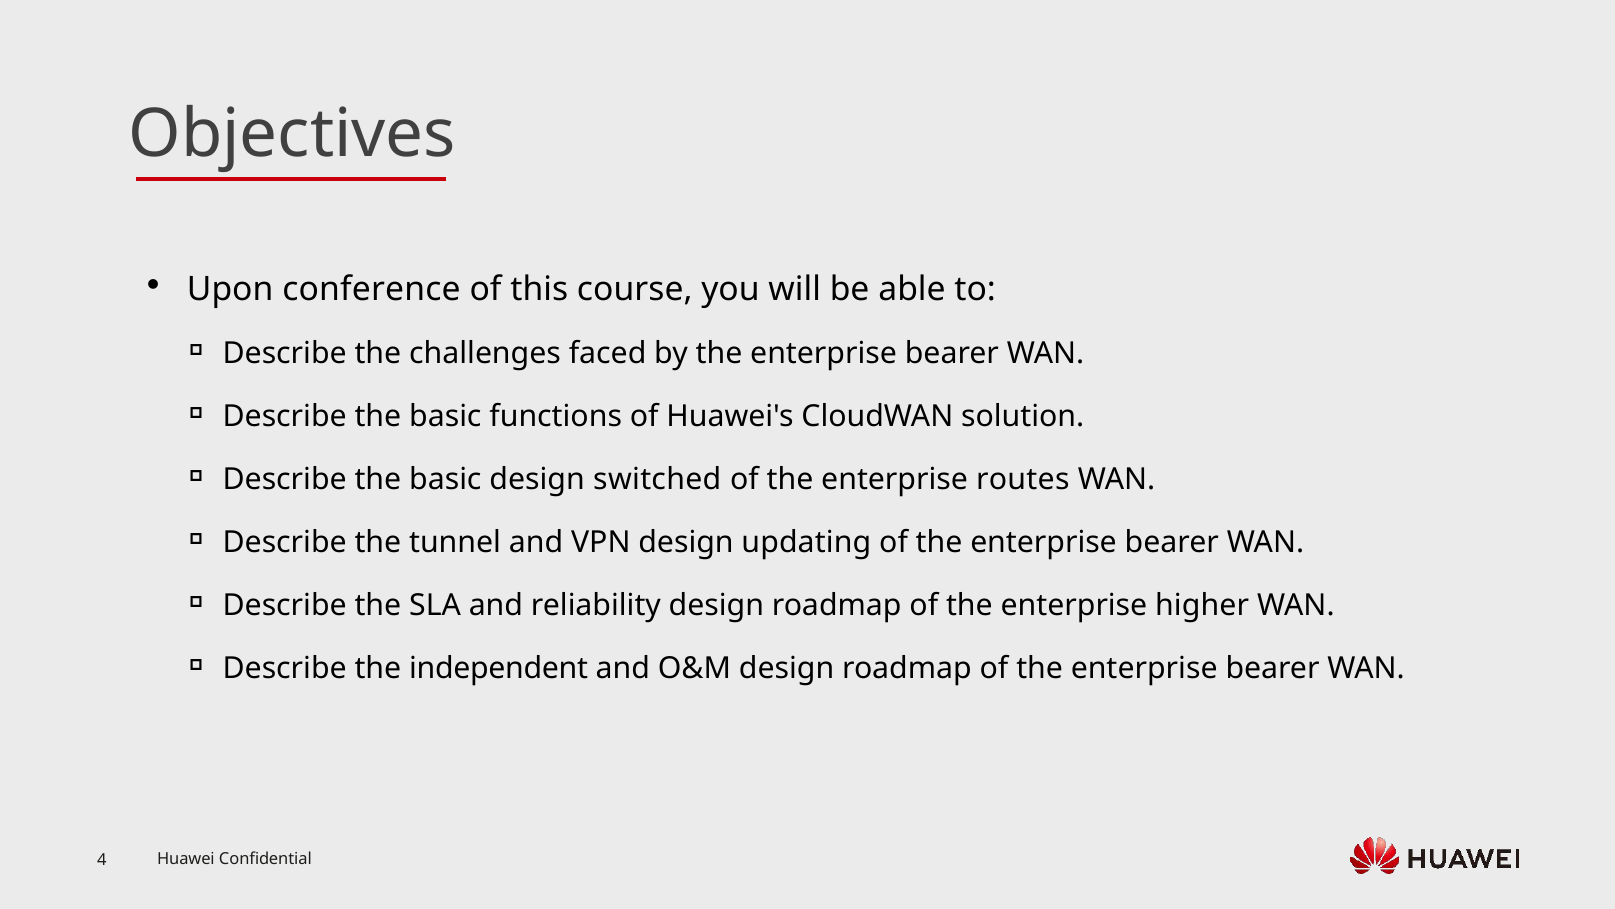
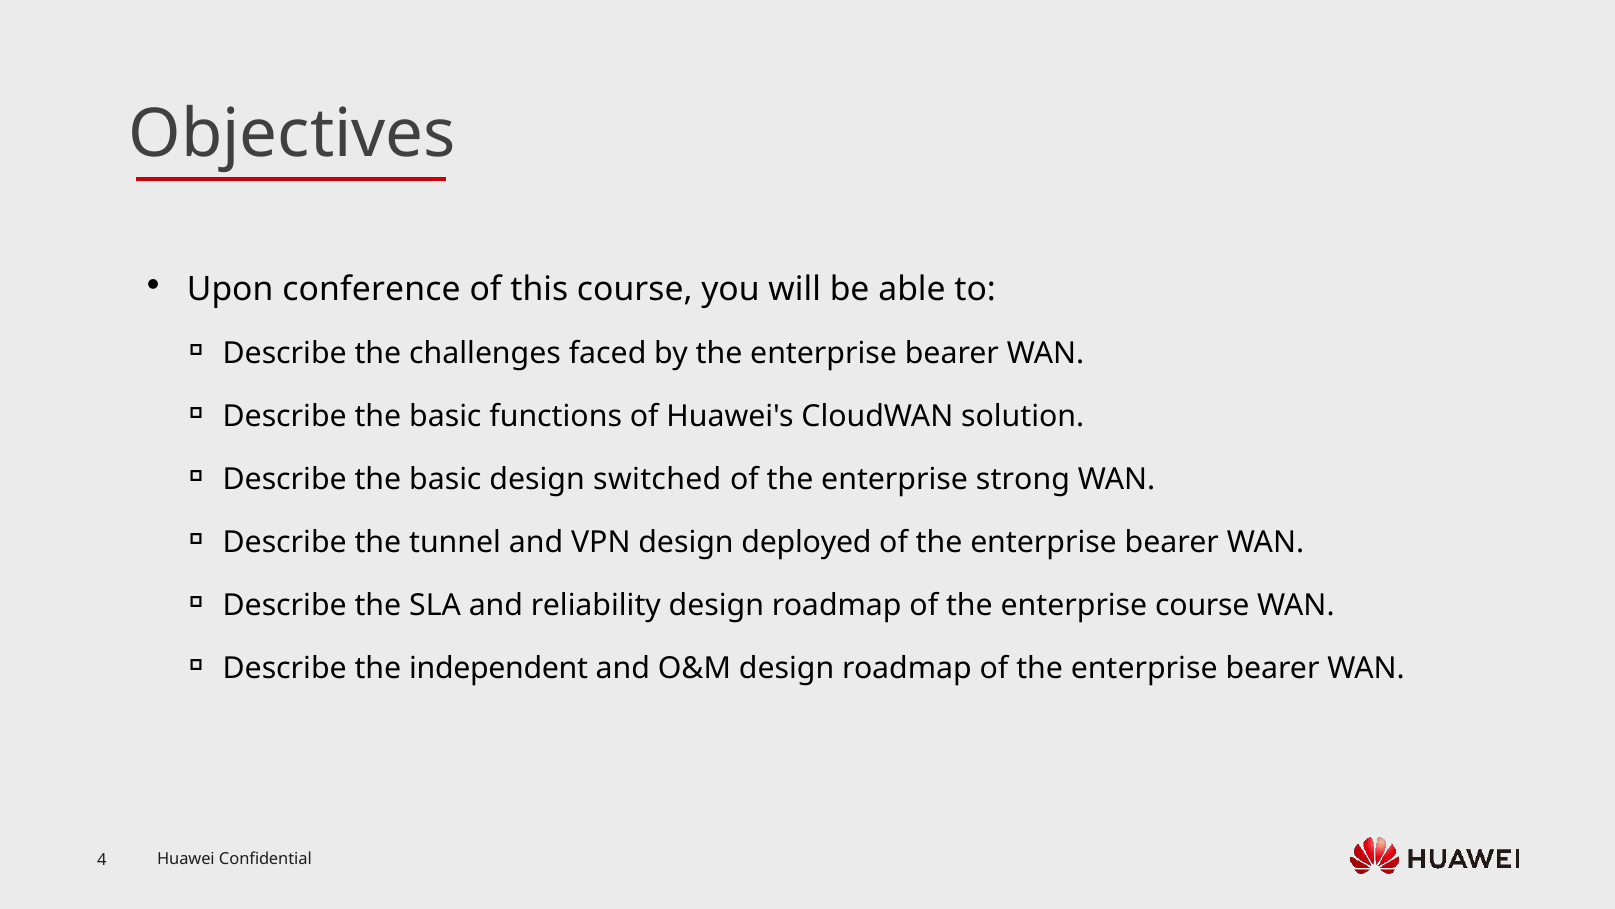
routes: routes -> strong
updating: updating -> deployed
enterprise higher: higher -> course
